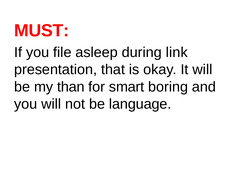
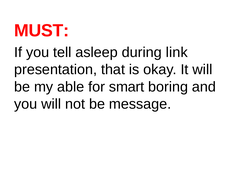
file: file -> tell
than: than -> able
language: language -> message
